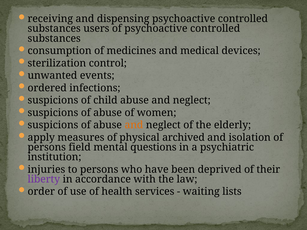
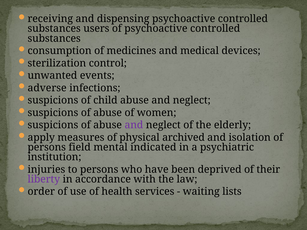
ordered: ordered -> adverse
and at (134, 125) colour: orange -> purple
questions: questions -> indicated
